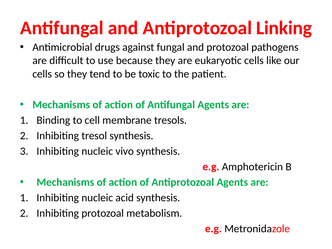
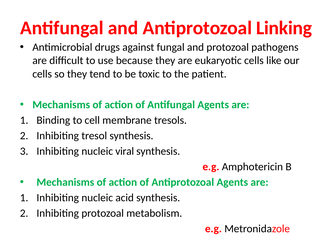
vivo: vivo -> viral
